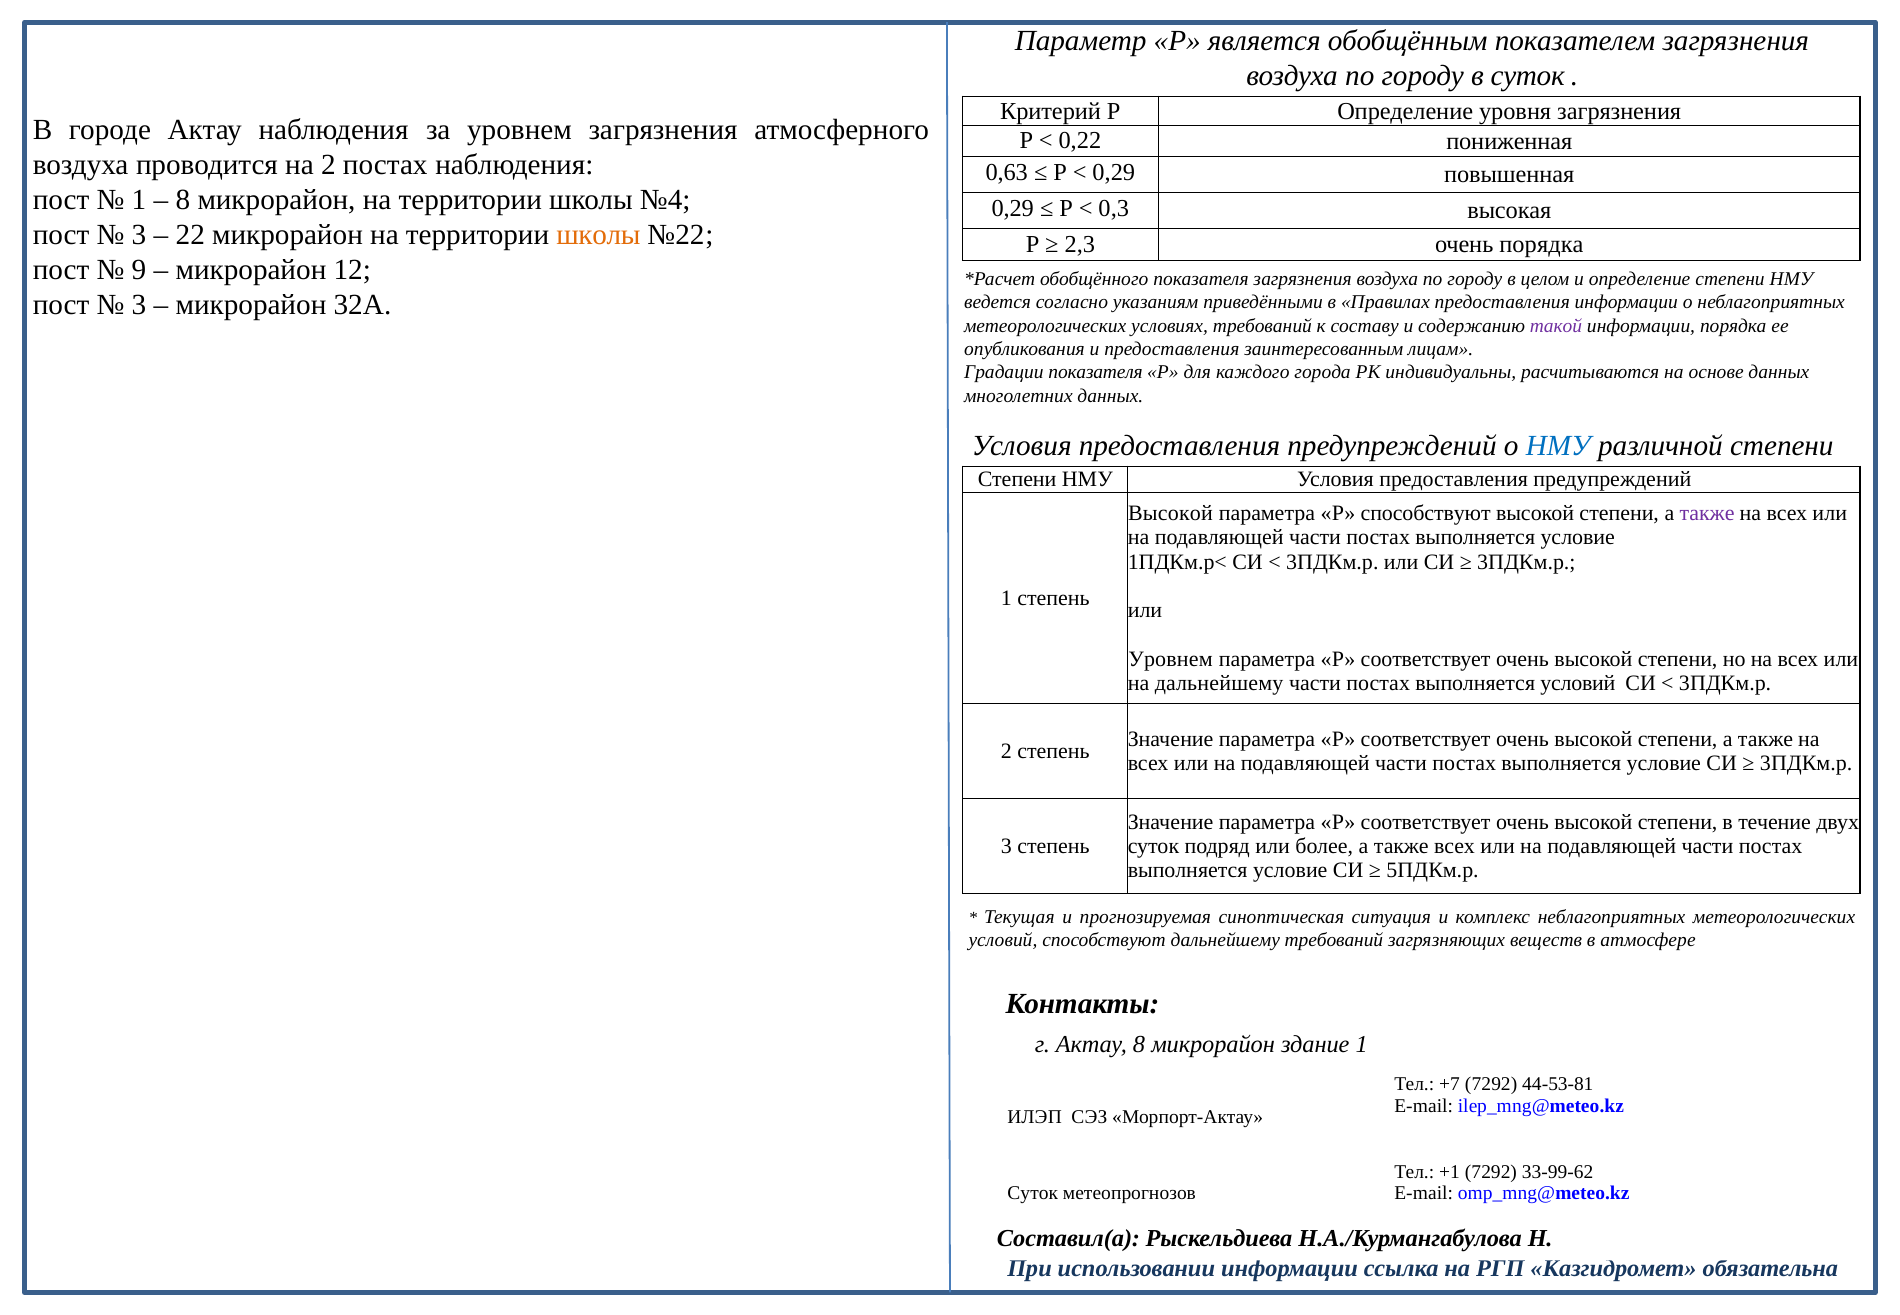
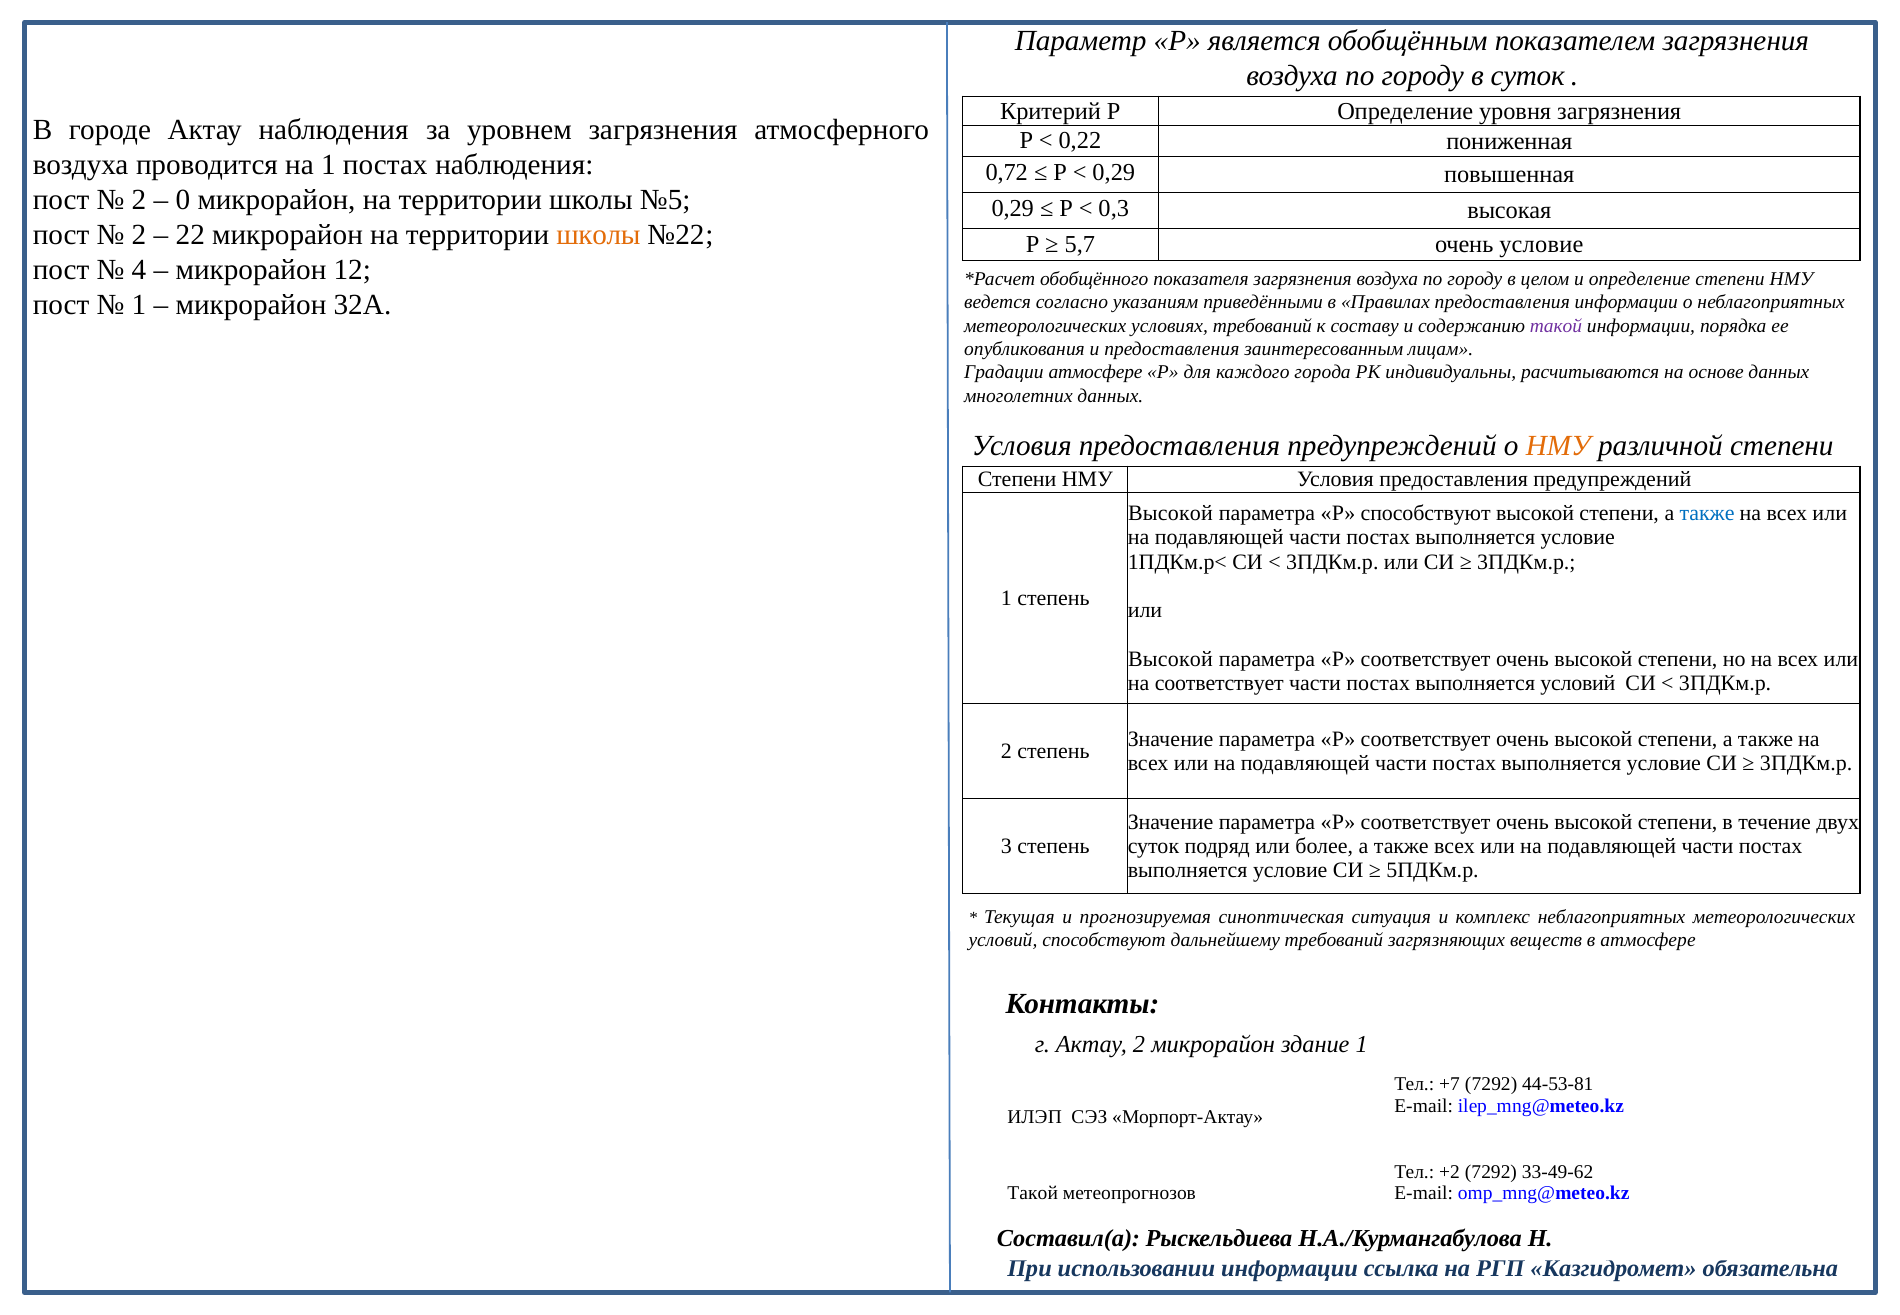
на 2: 2 -> 1
0,63: 0,63 -> 0,72
1 at (139, 200): 1 -> 2
8 at (183, 200): 8 -> 0
№4: №4 -> №5
3 at (139, 235): 3 -> 2
2,3: 2,3 -> 5,7
очень порядка: порядка -> условие
9: 9 -> 4
3 at (139, 305): 3 -> 1
Градации показателя: показателя -> атмосфере
НМУ at (1558, 446) colour: blue -> orange
также at (1707, 513) colour: purple -> blue
Уровнем at (1171, 659): Уровнем -> Высокой
на дальнейшему: дальнейшему -> соответствует
Актау 8: 8 -> 2
+1: +1 -> +2
33-99-62: 33-99-62 -> 33-49-62
Суток at (1033, 1194): Суток -> Такой
